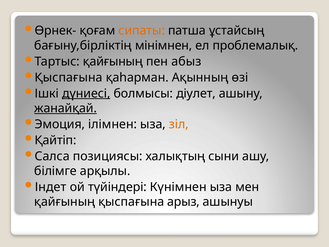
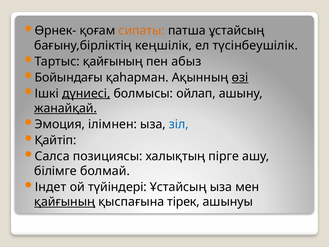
мінімнен: мінімнен -> кеңшілік
проблемалық: проблемалық -> түсінбеушілік
Қыспағына at (69, 77): Қыспағына -> Бойындағы
өзі underline: none -> present
діулет: діулет -> ойлап
зіл colour: orange -> blue
сыни: сыни -> пірге
арқылы: арқылы -> болмай
түйіндері Күнімнен: Күнімнен -> Ұстайсың
қайғының at (65, 202) underline: none -> present
арыз: арыз -> тірек
